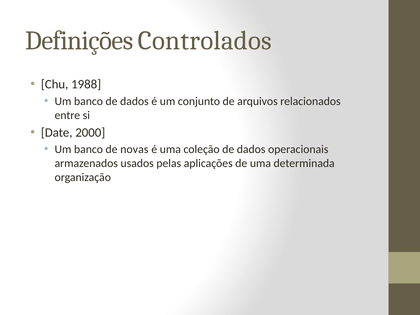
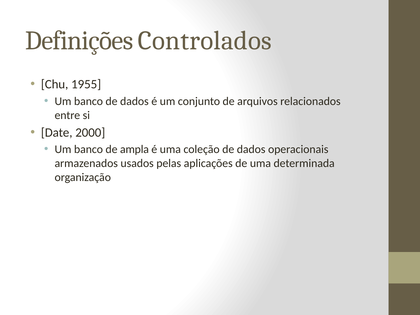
1988: 1988 -> 1955
novas: novas -> ampla
